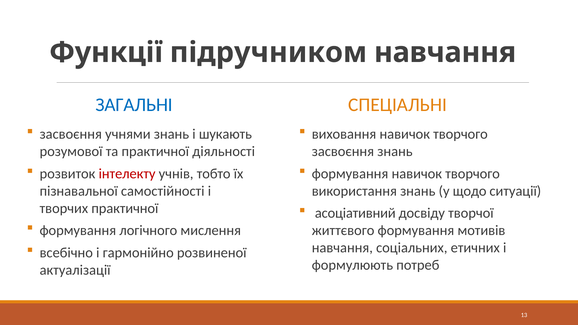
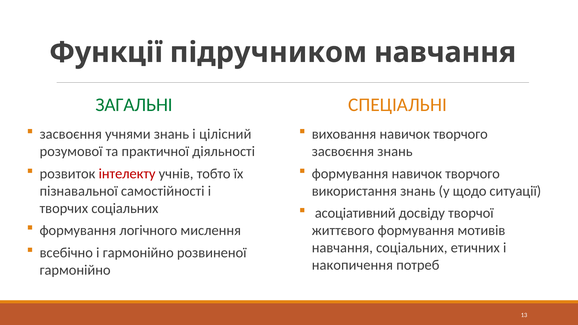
ЗАГАЛЬНІ colour: blue -> green
шукають: шукають -> цілісний
творчих практичної: практичної -> соціальних
формулюють: формулюють -> накопичення
актуалізації at (75, 270): актуалізації -> гармонійно
